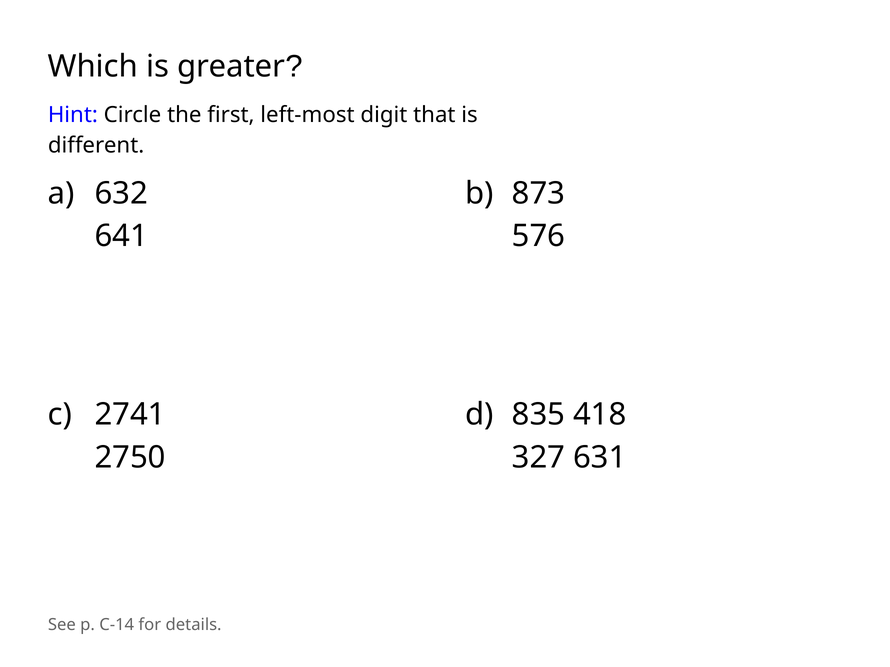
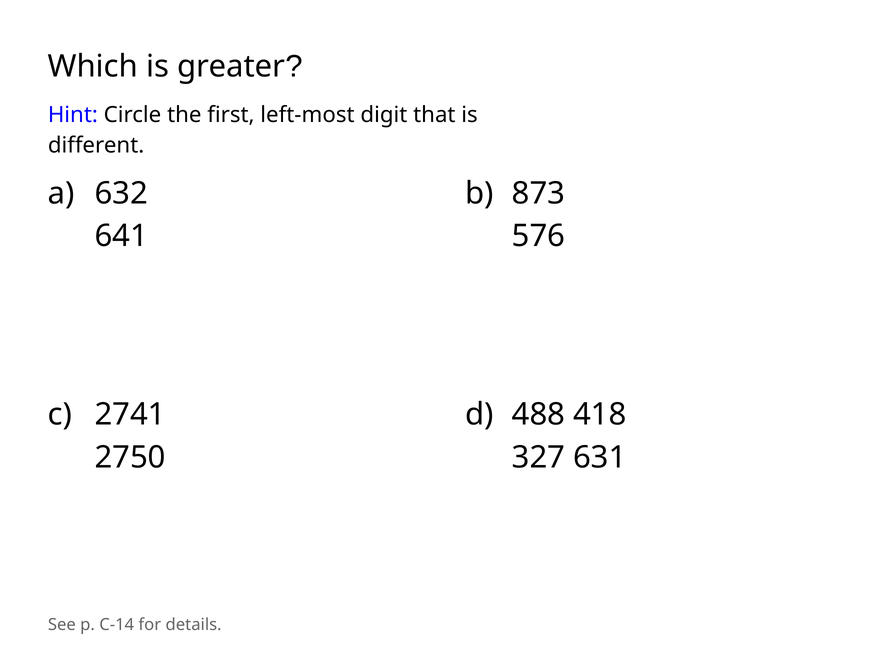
835: 835 -> 488
